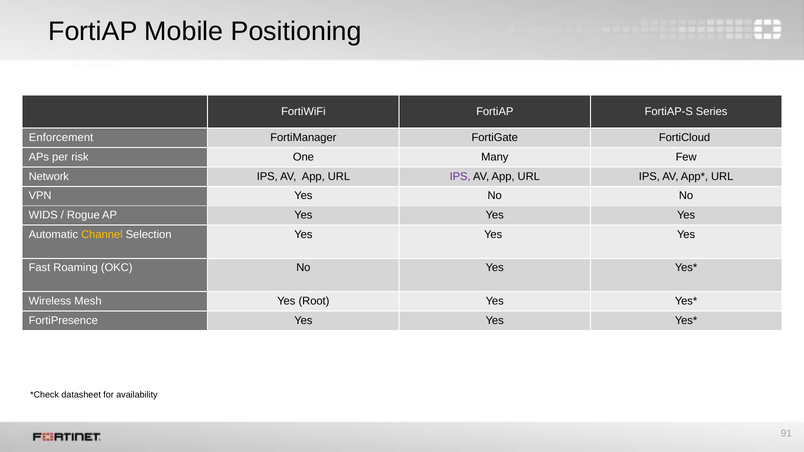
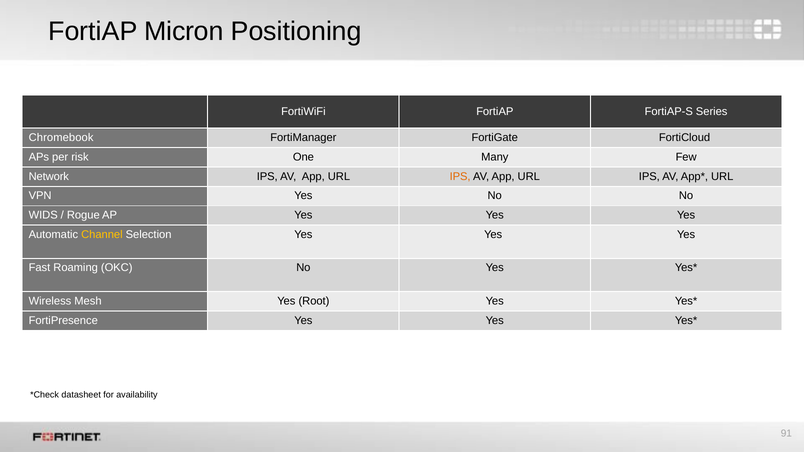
Mobile: Mobile -> Micron
Enforcement: Enforcement -> Chromebook
IPS at (460, 176) colour: purple -> orange
